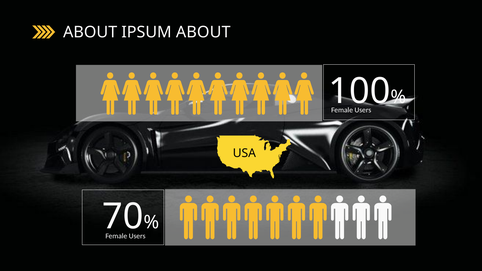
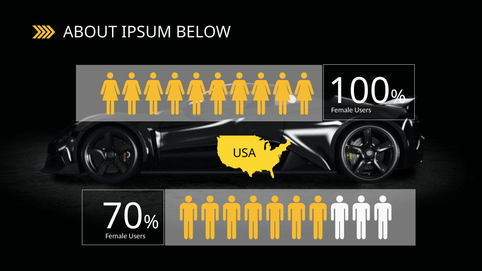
IPSUM ABOUT: ABOUT -> BELOW
